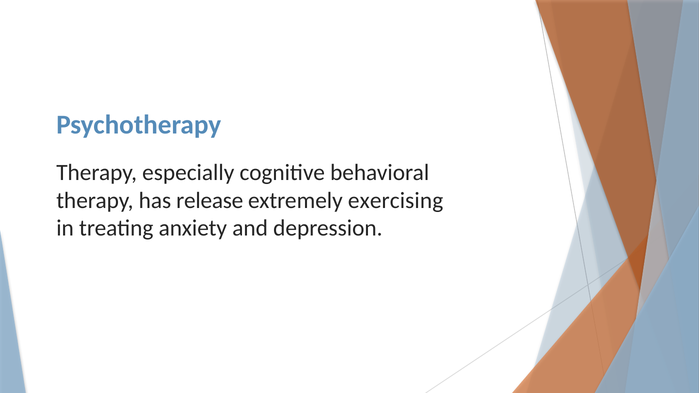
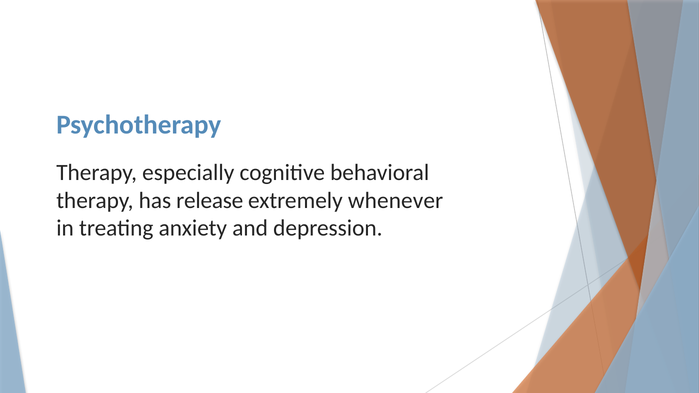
exercising: exercising -> whenever
